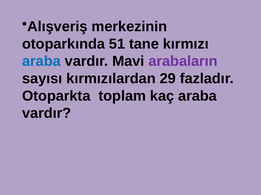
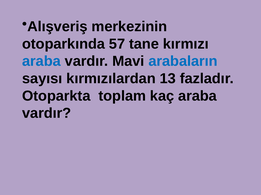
51: 51 -> 57
arabaların colour: purple -> blue
29: 29 -> 13
